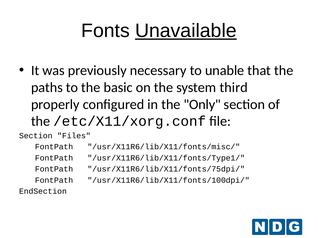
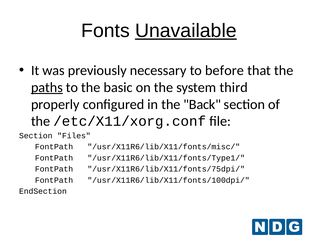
unable: unable -> before
paths underline: none -> present
Only: Only -> Back
